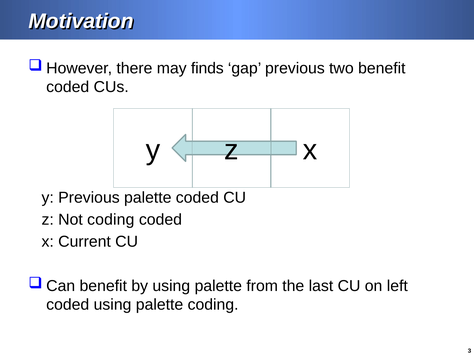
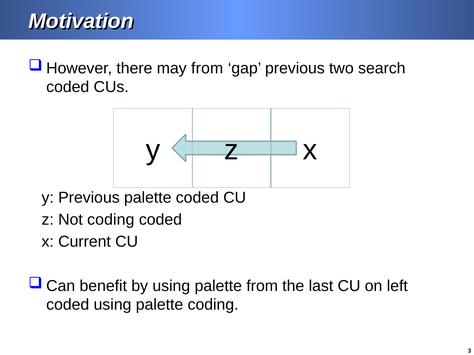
may finds: finds -> from
two benefit: benefit -> search
